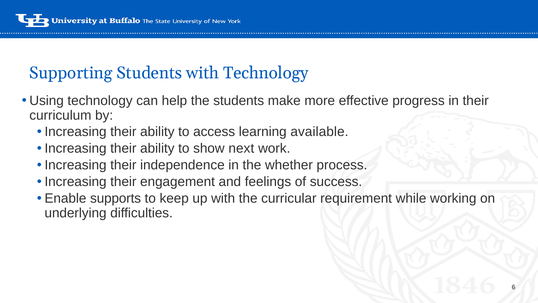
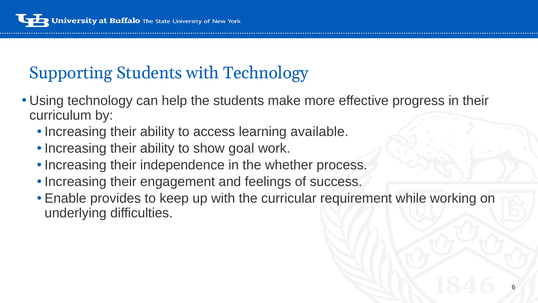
next: next -> goal
supports: supports -> provides
